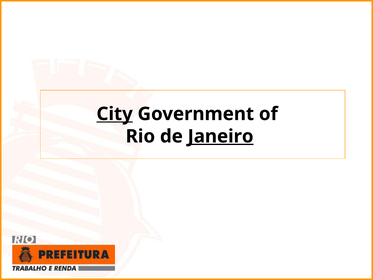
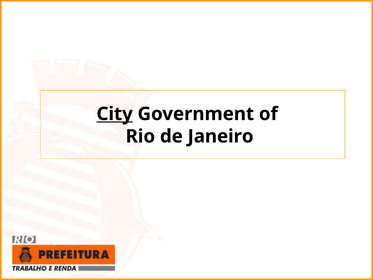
Janeiro underline: present -> none
